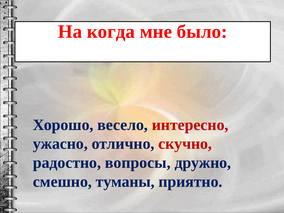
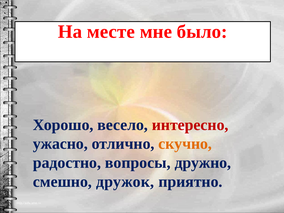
когда: когда -> месте
скучно colour: red -> orange
туманы: туманы -> дружок
